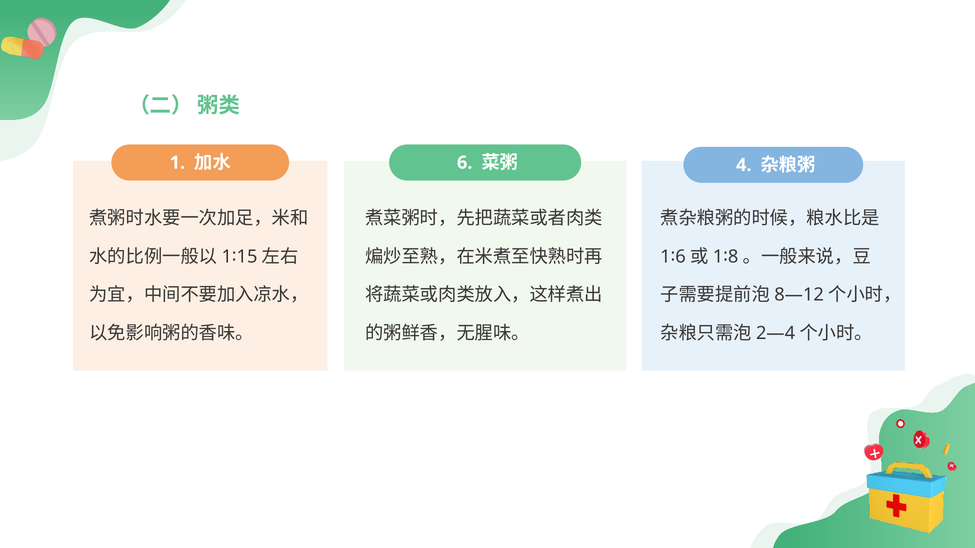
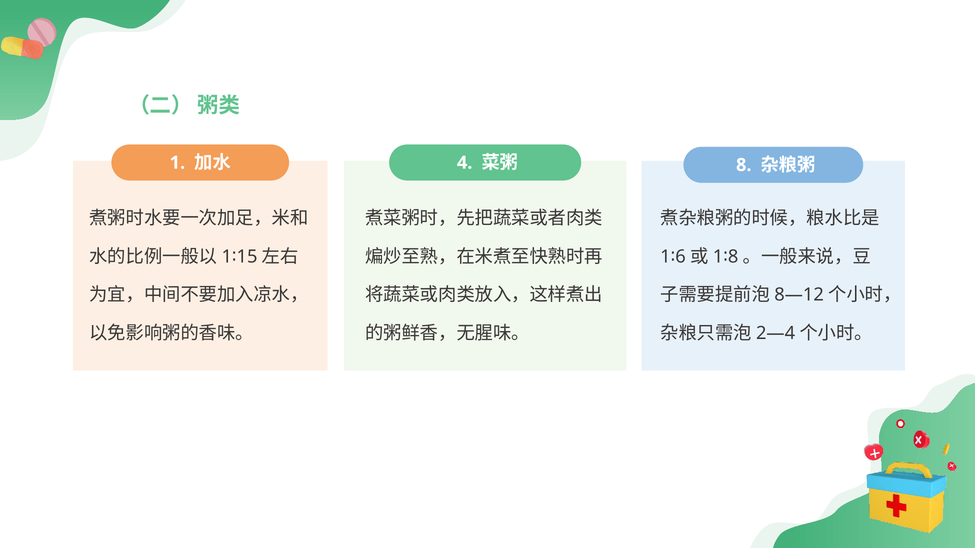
6 at (465, 163): 6 -> 4
4 at (744, 165): 4 -> 8
